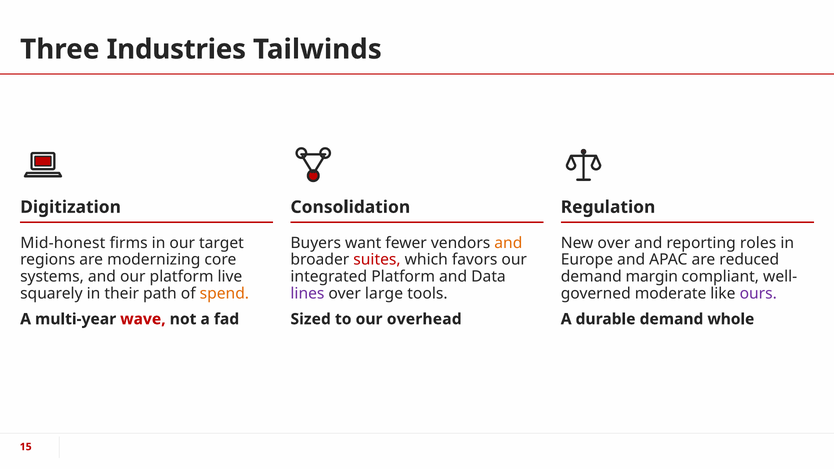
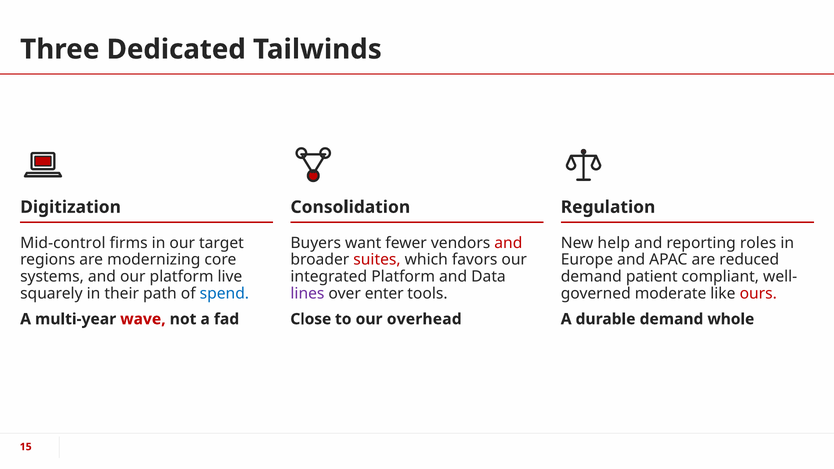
Industries: Industries -> Dedicated
Mid-honest: Mid-honest -> Mid-control
and at (508, 243) colour: orange -> red
New over: over -> help
margin: margin -> patient
spend colour: orange -> blue
large: large -> enter
ours colour: purple -> red
Sized: Sized -> Close
